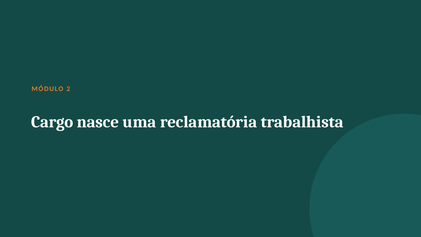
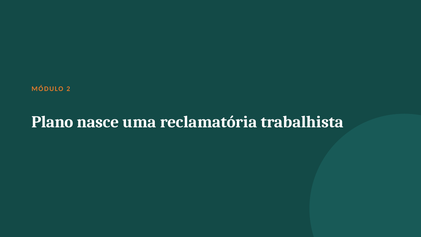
Cargo: Cargo -> Plano
